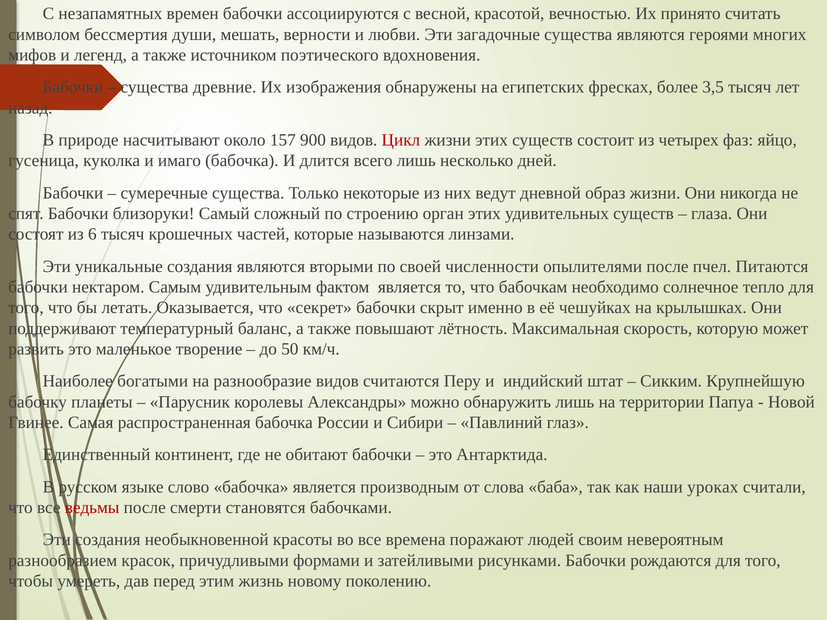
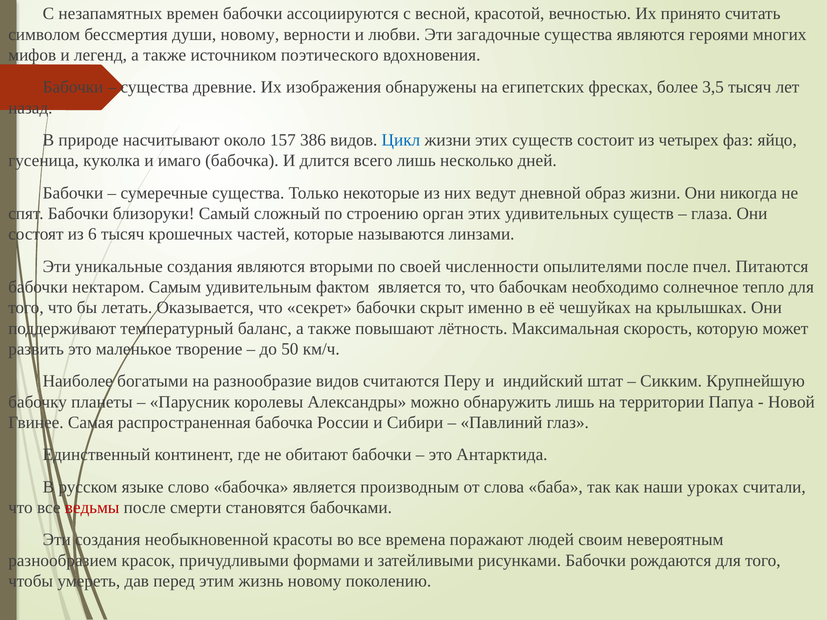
души мешать: мешать -> новому
900: 900 -> 386
Цикл colour: red -> blue
